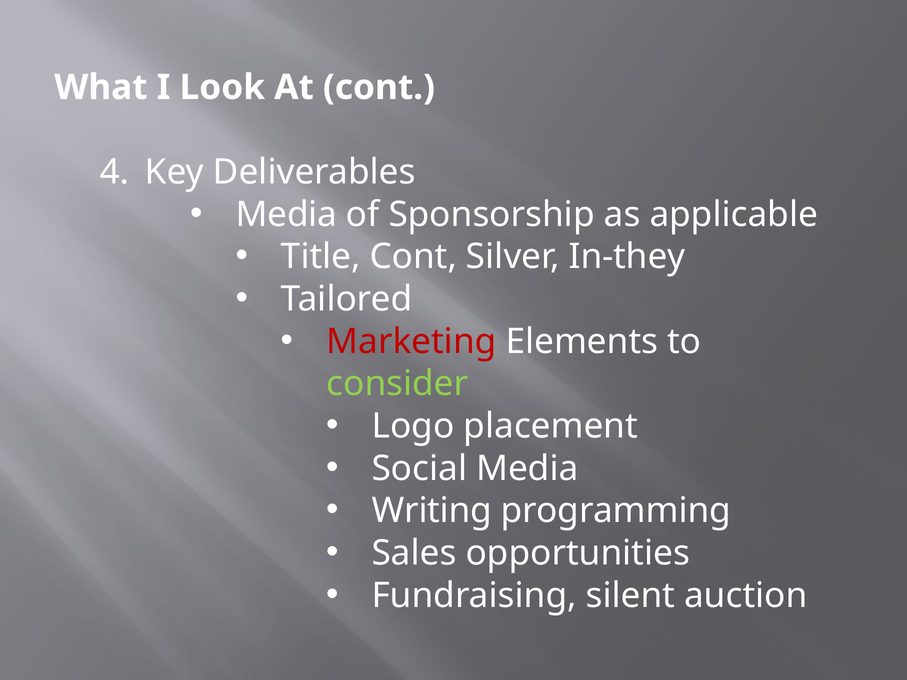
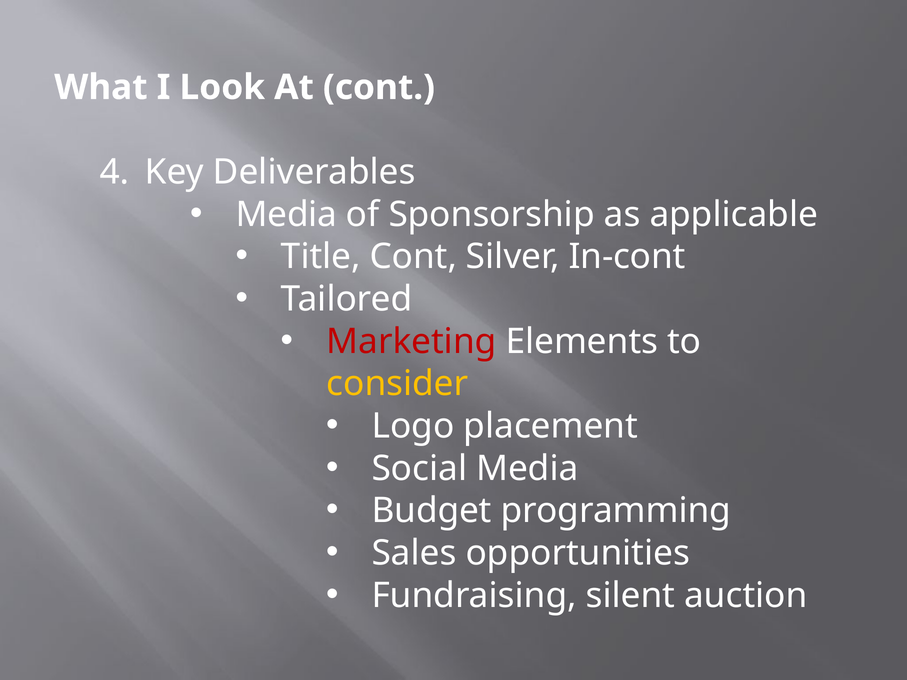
In-they: In-they -> In-cont
consider colour: light green -> yellow
Writing: Writing -> Budget
